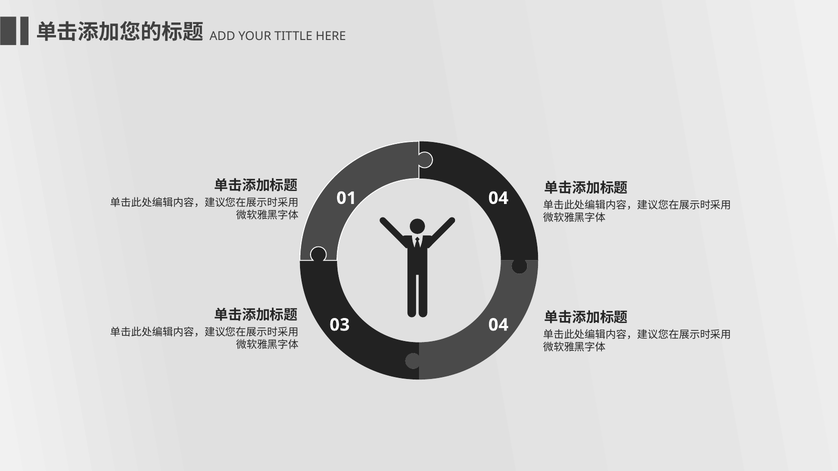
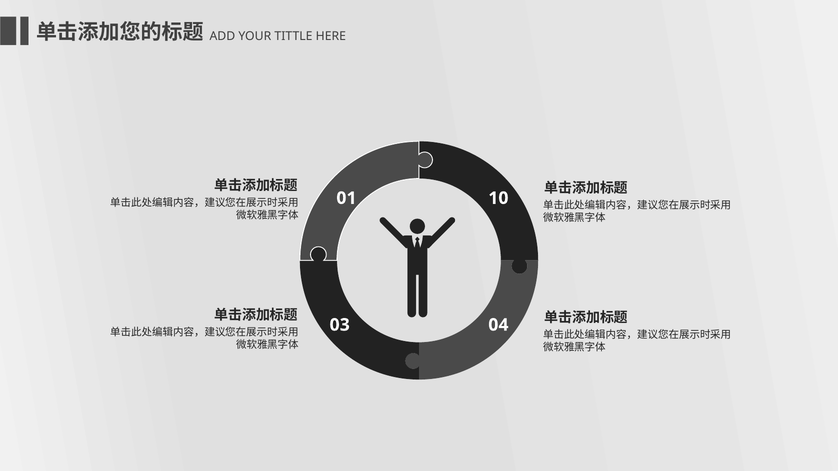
01 04: 04 -> 10
